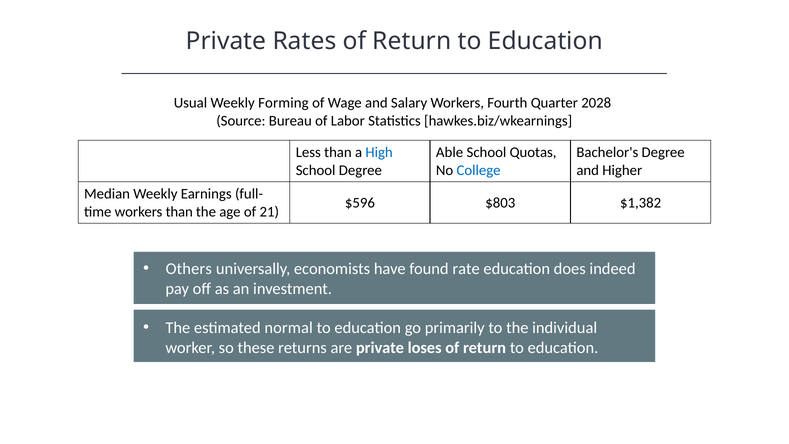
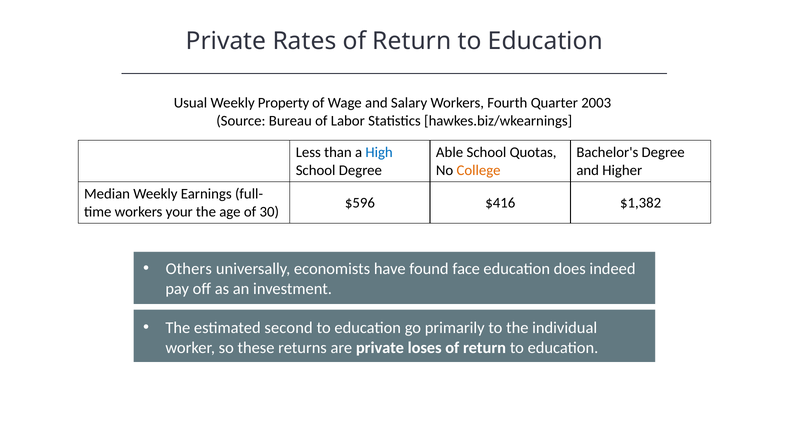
Forming: Forming -> Property
2028: 2028 -> 2003
College colour: blue -> orange
$803: $803 -> $416
workers than: than -> your
21: 21 -> 30
rate: rate -> face
normal: normal -> second
